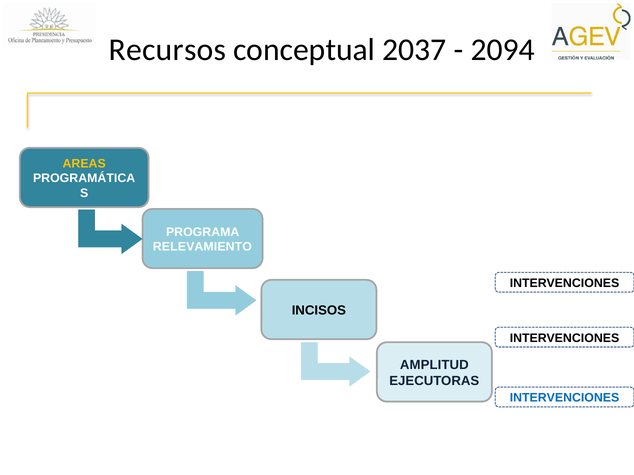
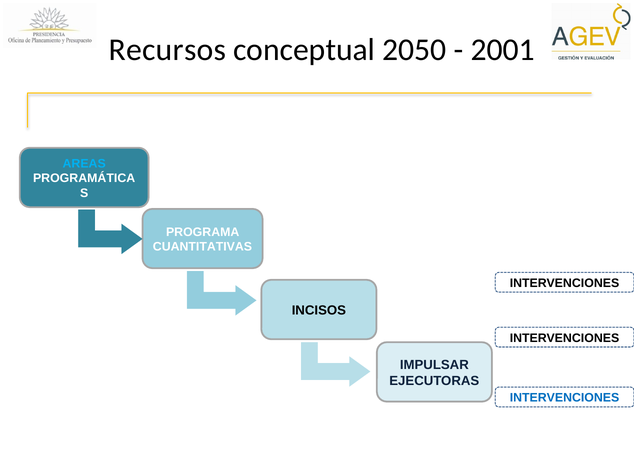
2037: 2037 -> 2050
2094: 2094 -> 2001
AREAS colour: yellow -> light blue
RELEVAMIENTO: RELEVAMIENTO -> CUANTITATIVAS
AMPLITUD: AMPLITUD -> IMPULSAR
